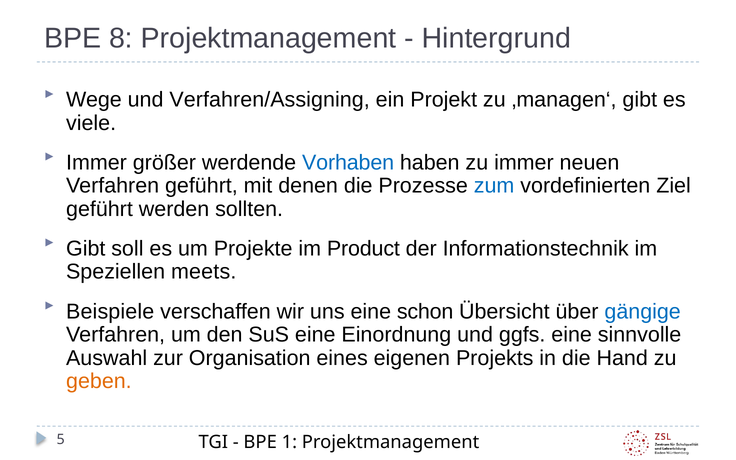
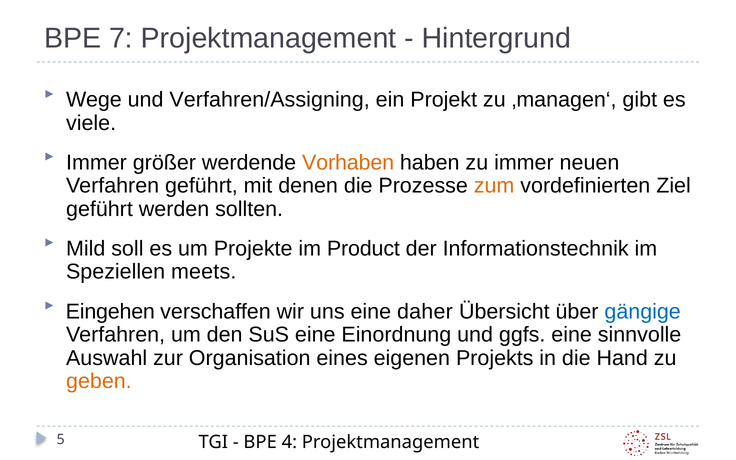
8: 8 -> 7
Vorhaben colour: blue -> orange
zum colour: blue -> orange
Gibt at (86, 249): Gibt -> Mild
Beispiele: Beispiele -> Eingehen
schon: schon -> daher
1: 1 -> 4
